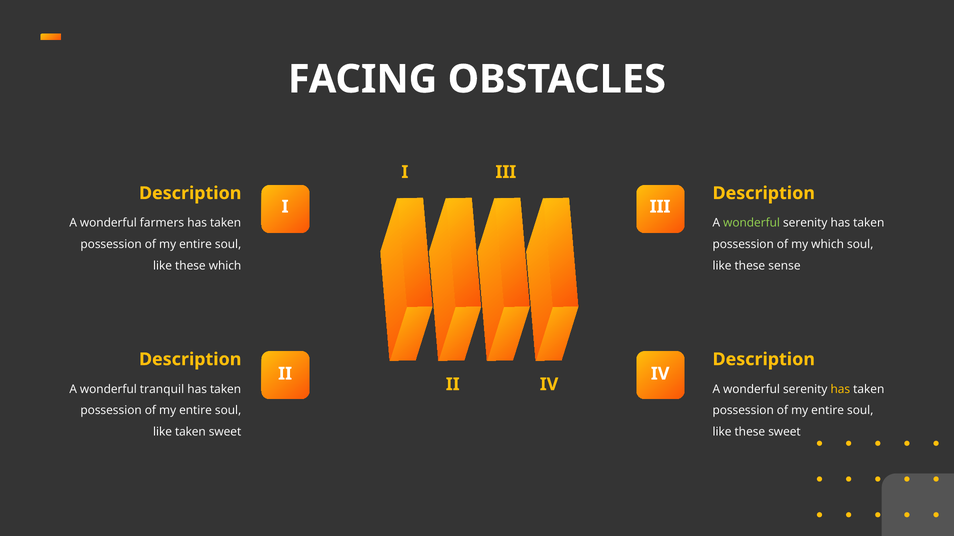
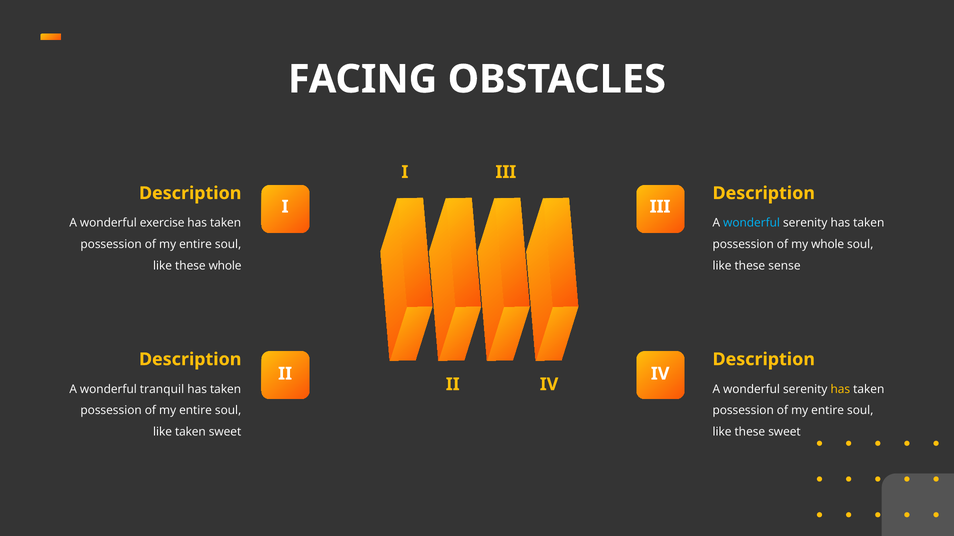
farmers: farmers -> exercise
wonderful at (752, 223) colour: light green -> light blue
my which: which -> whole
these which: which -> whole
